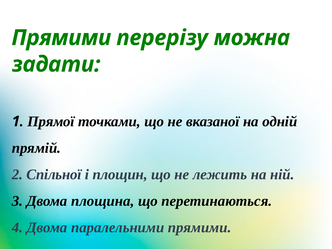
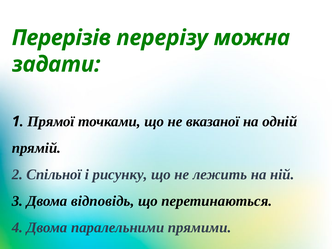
Прямими at (61, 38): Прямими -> Перерізів
площин: площин -> рисунку
площина: площина -> відповідь
